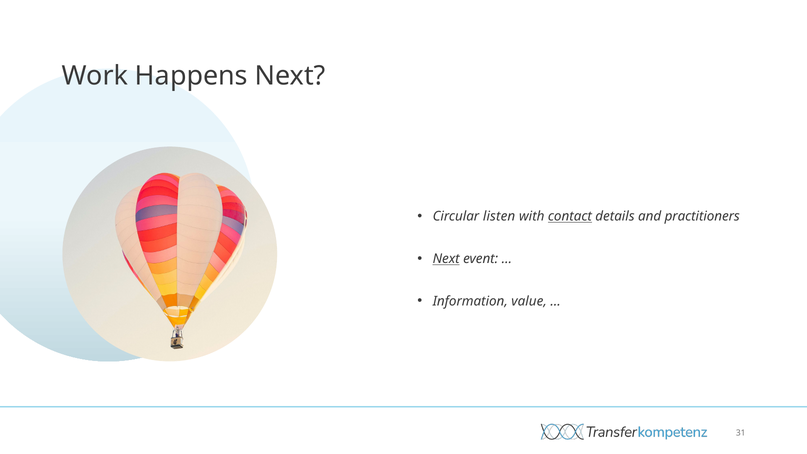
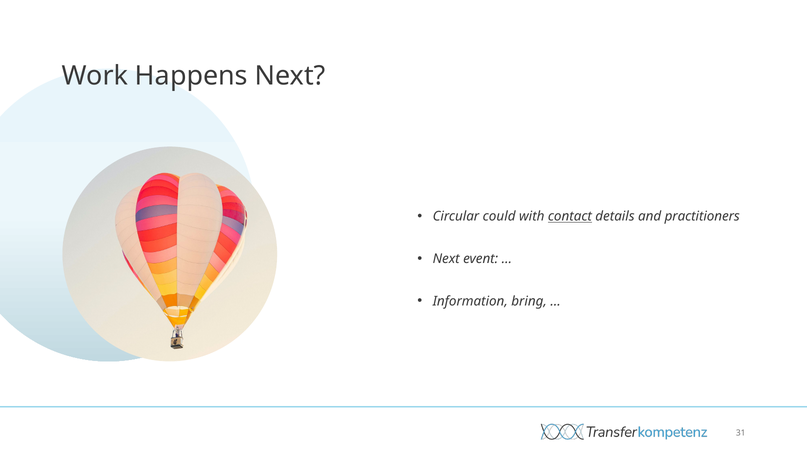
listen: listen -> could
Next at (446, 259) underline: present -> none
value: value -> bring
